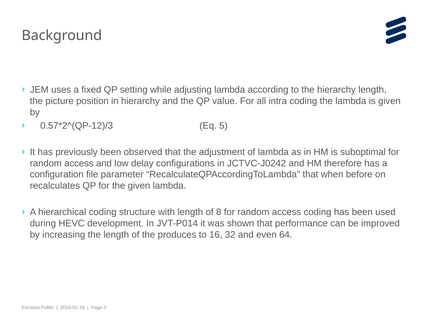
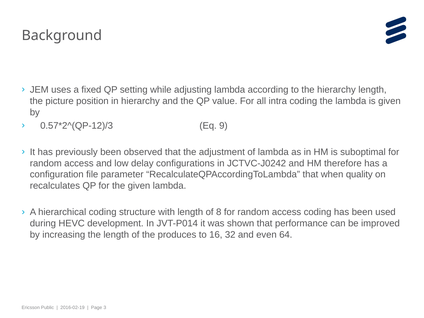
5: 5 -> 9
before: before -> quality
